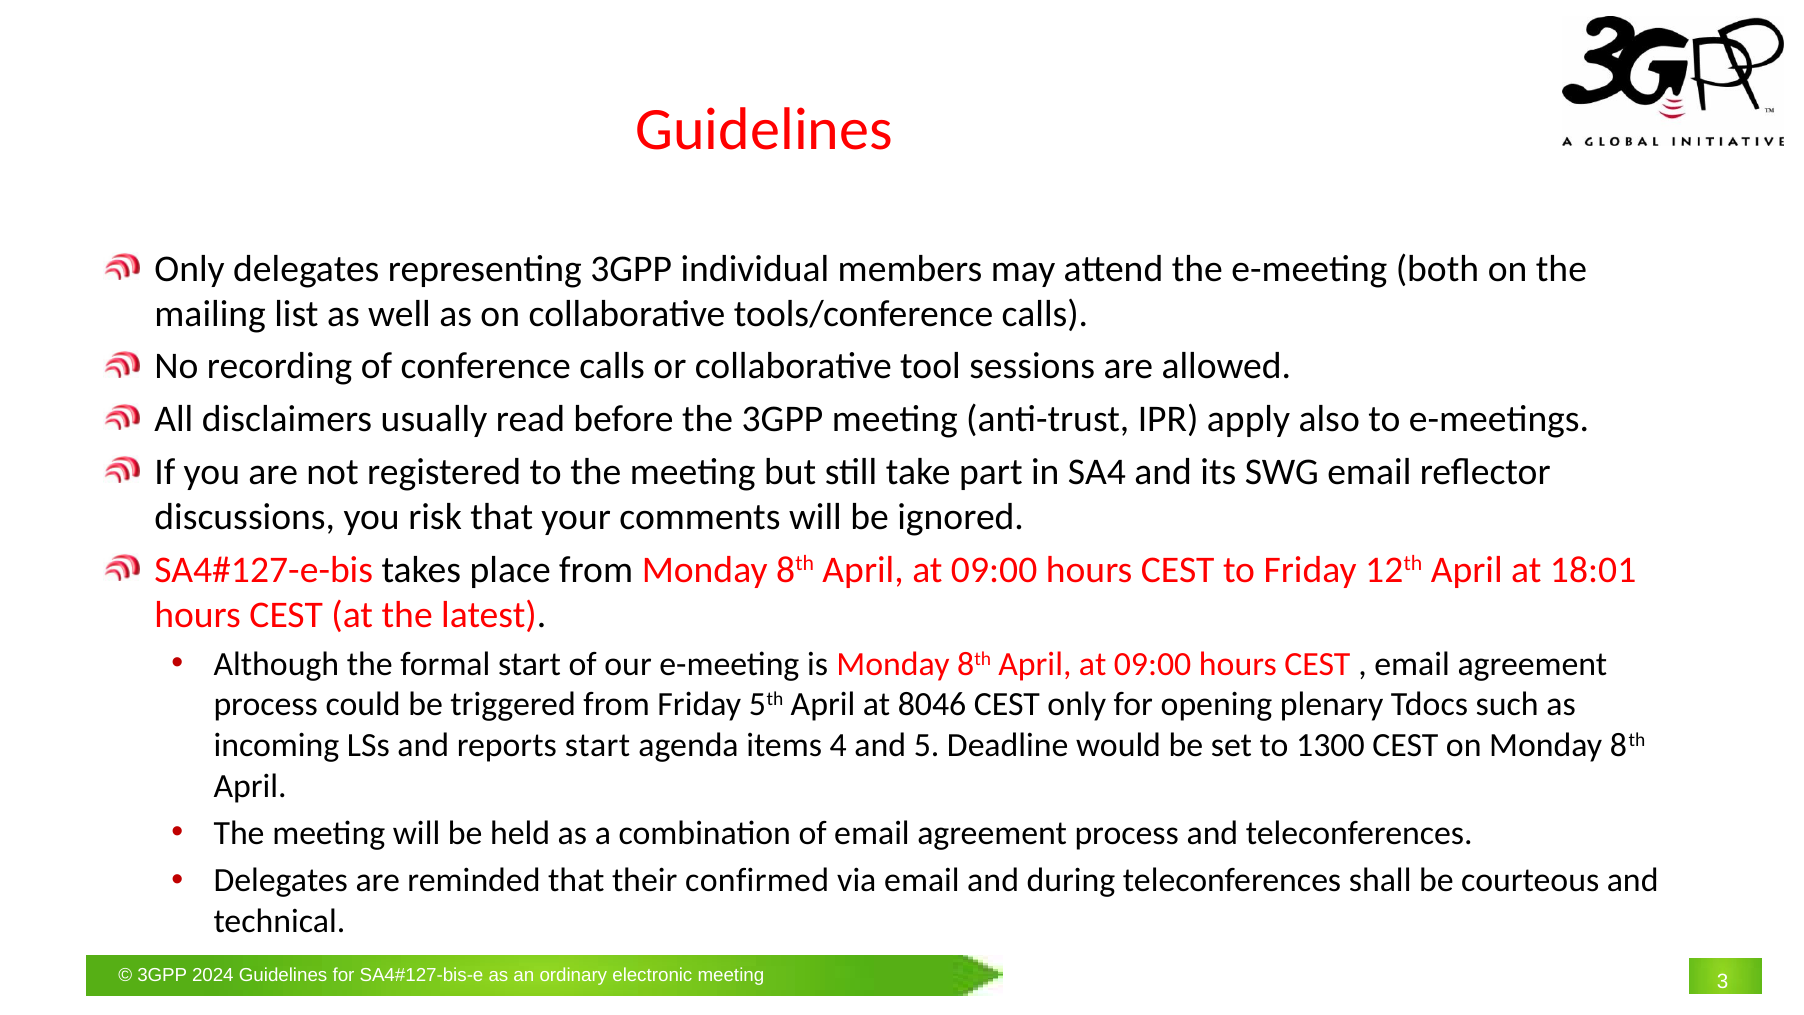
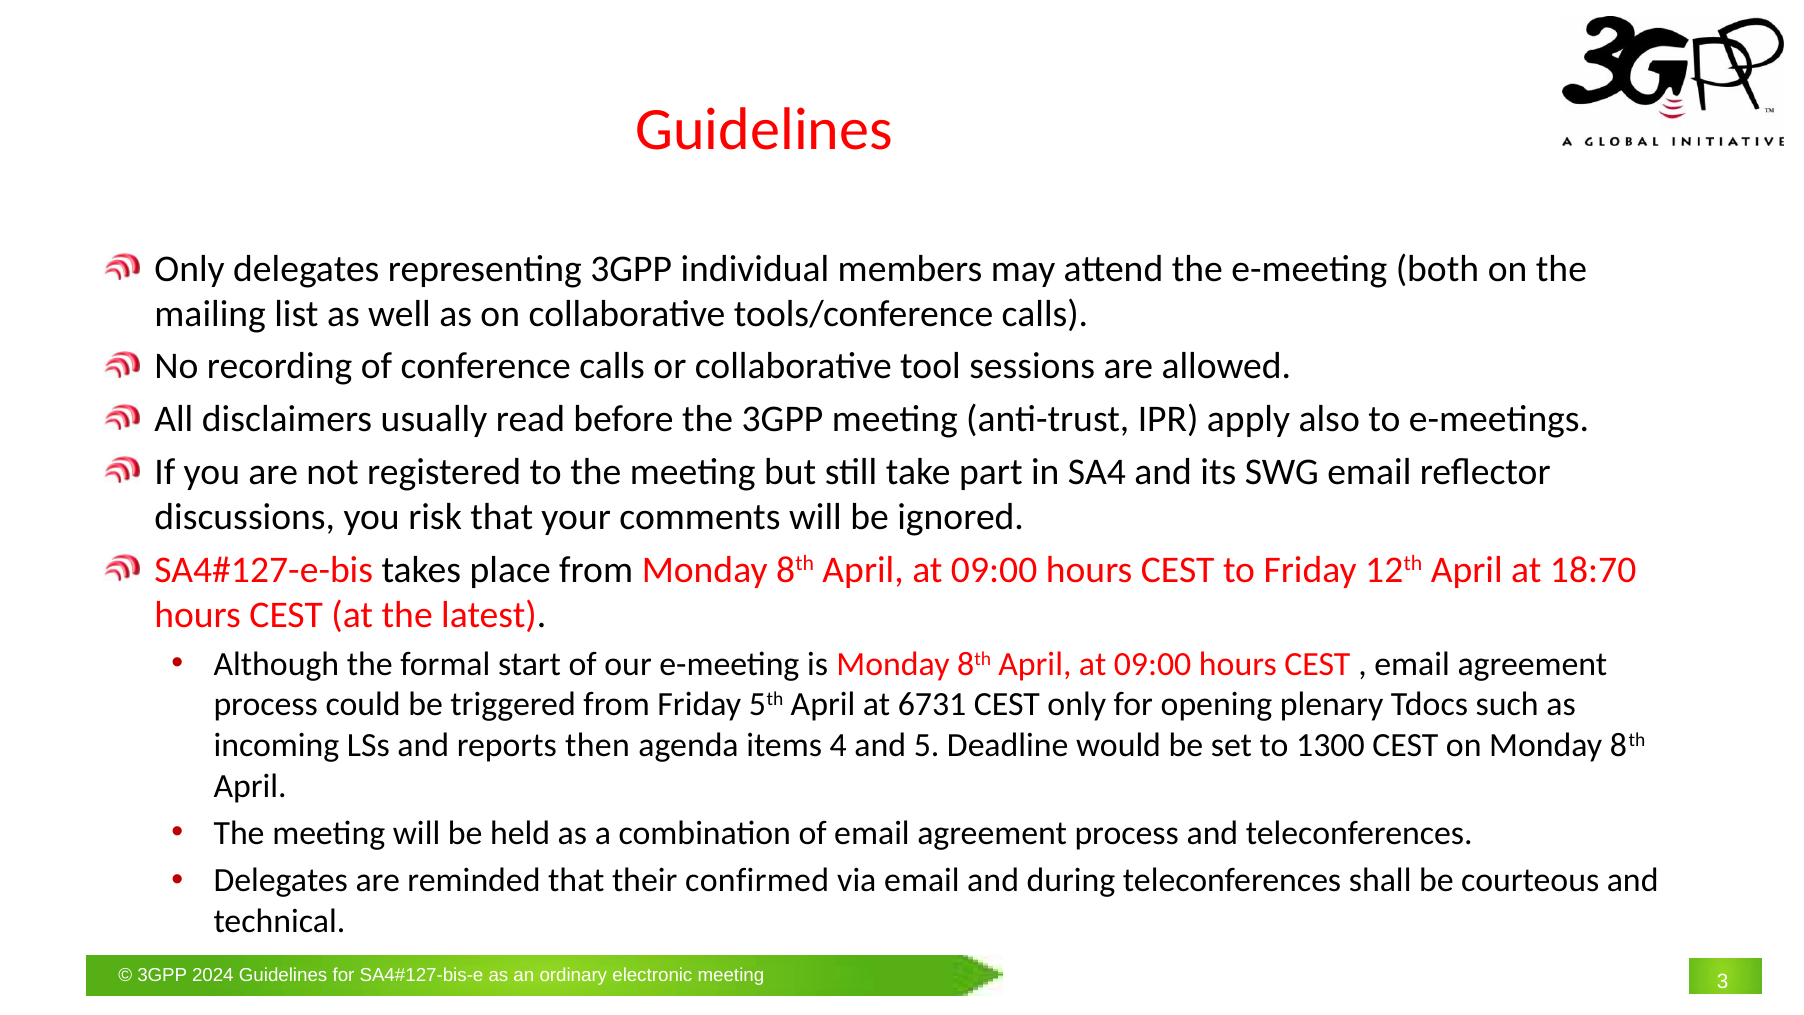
18:01: 18:01 -> 18:70
8046: 8046 -> 6731
reports start: start -> then
